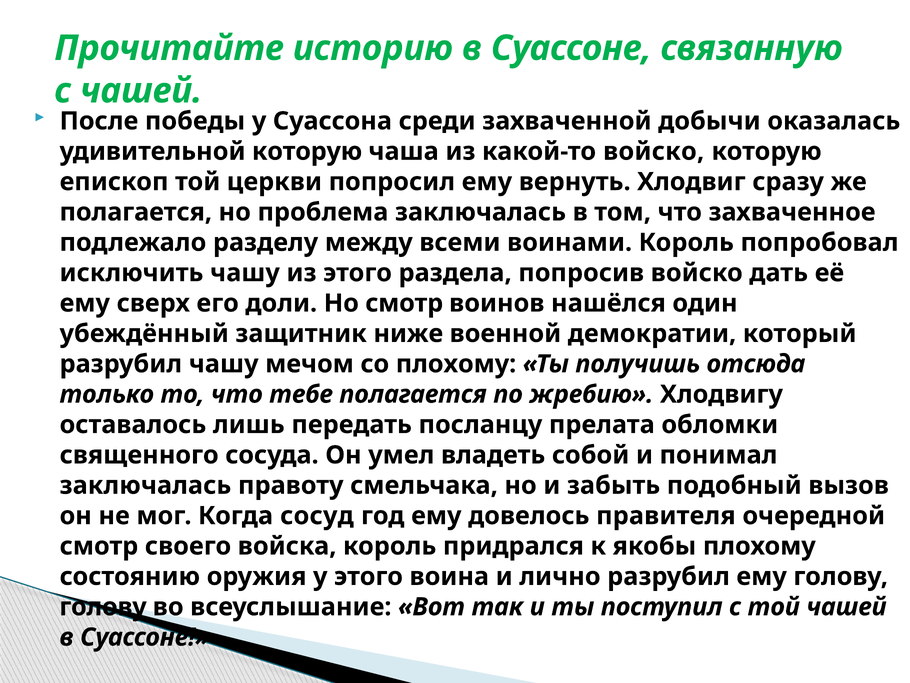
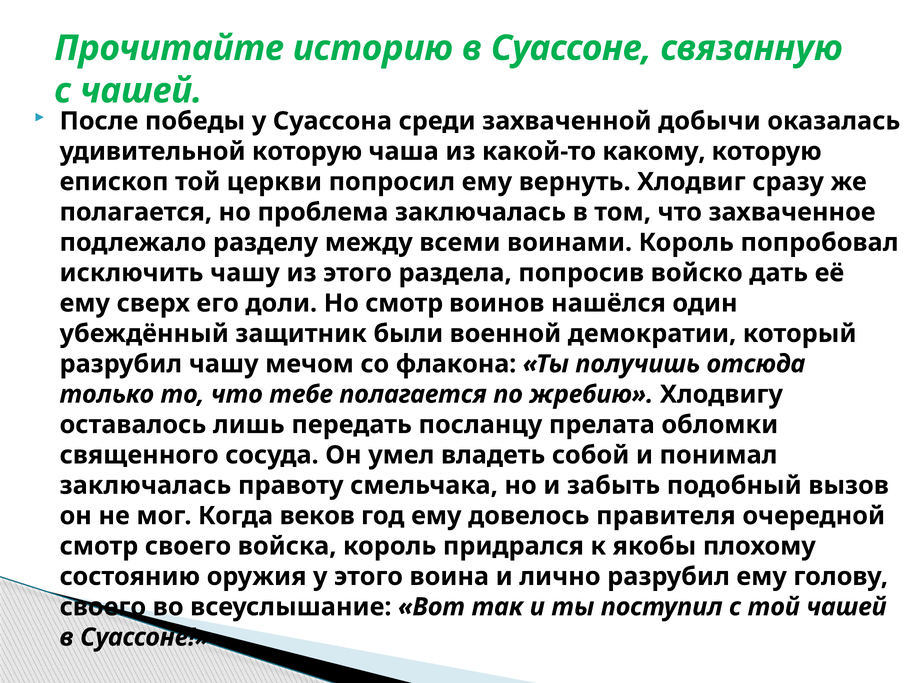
какой-то войско: войско -> какому
ниже: ниже -> были
со плохому: плохому -> флакона
сосуд: сосуд -> веков
голову at (103, 606): голову -> своего
